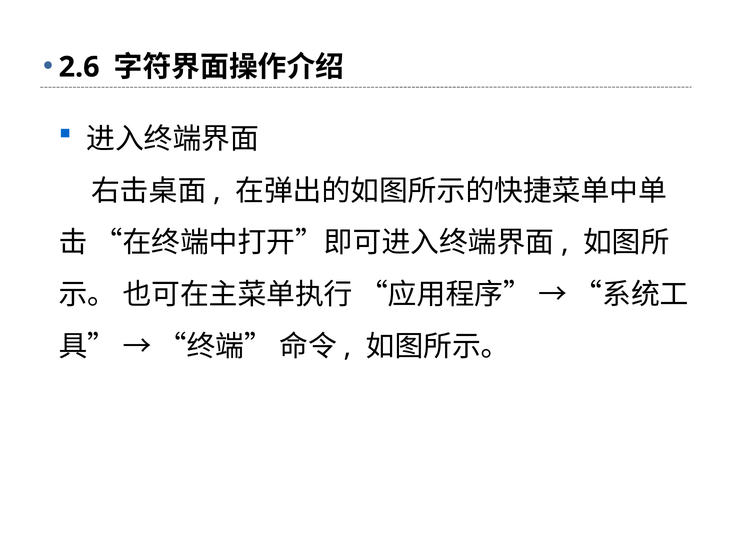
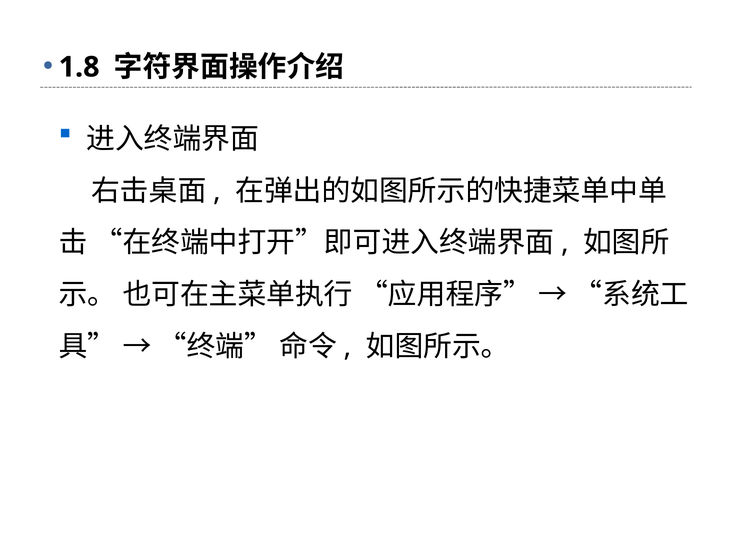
2.6: 2.6 -> 1.8
